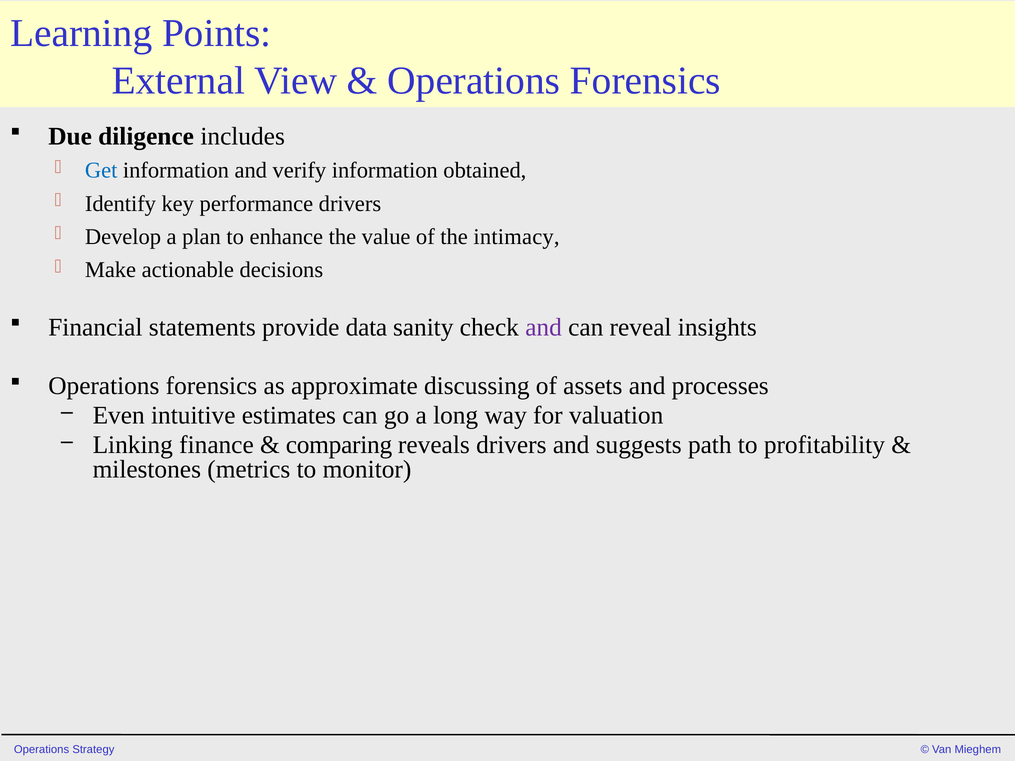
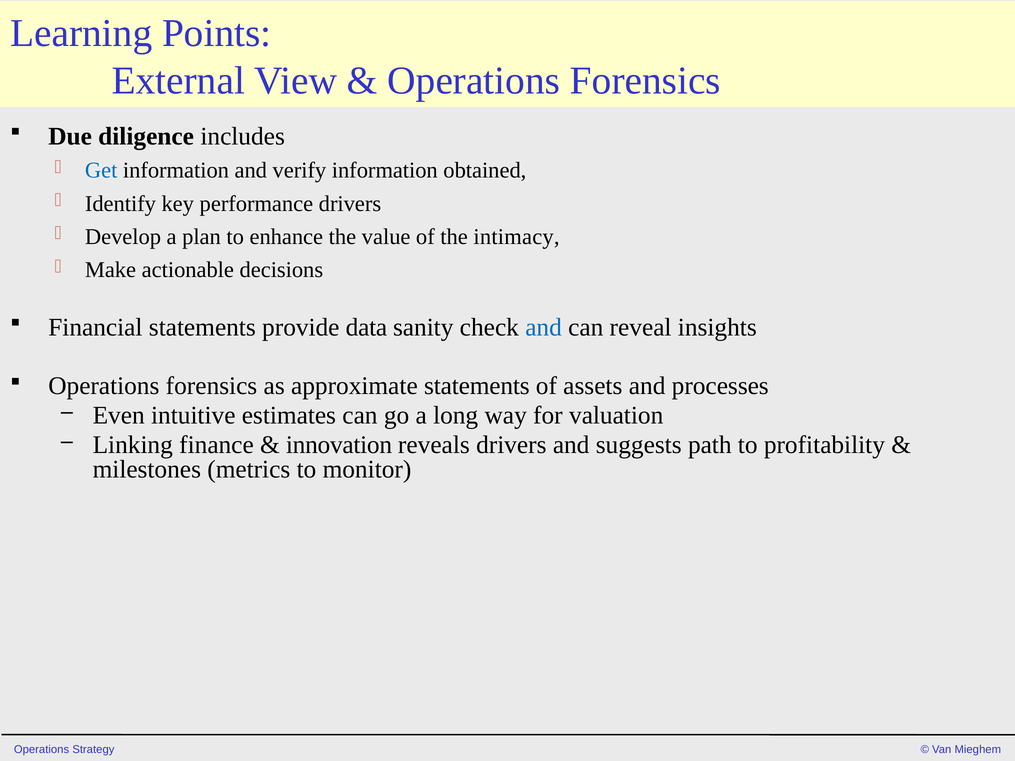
and at (544, 327) colour: purple -> blue
approximate discussing: discussing -> statements
comparing: comparing -> innovation
